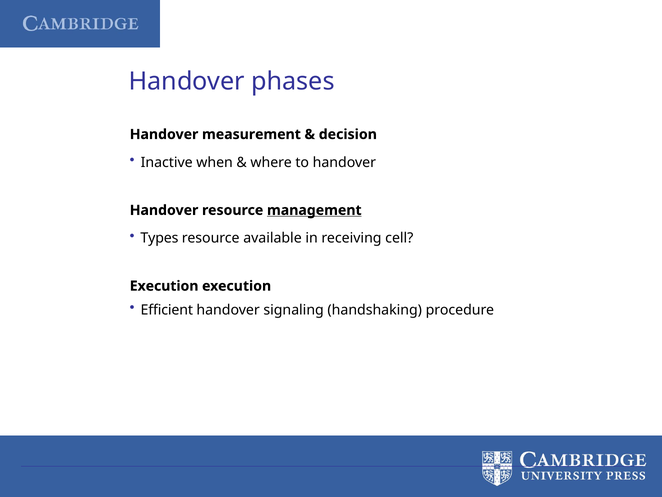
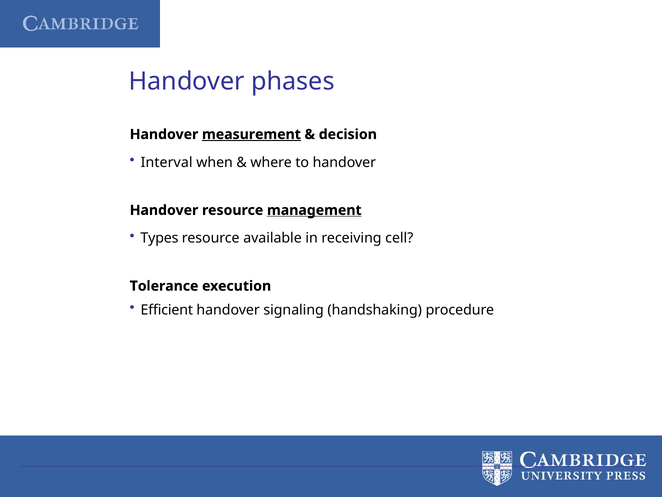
measurement underline: none -> present
Inactive: Inactive -> Interval
Execution at (164, 286): Execution -> Tolerance
